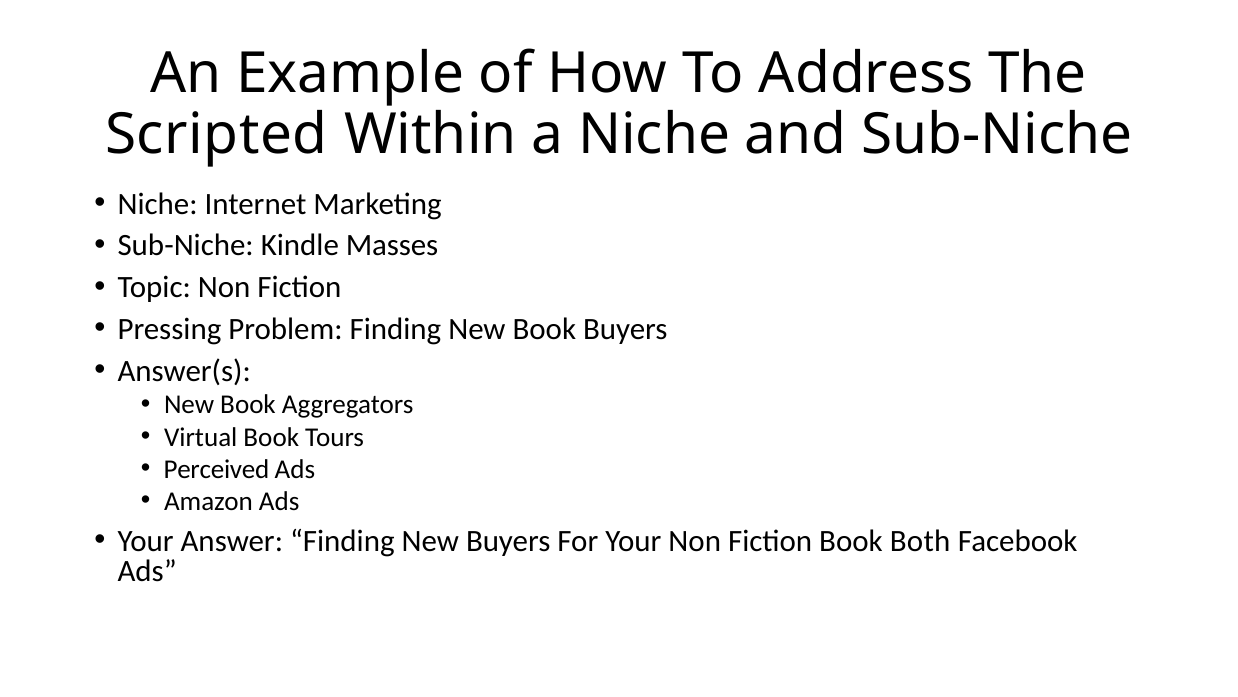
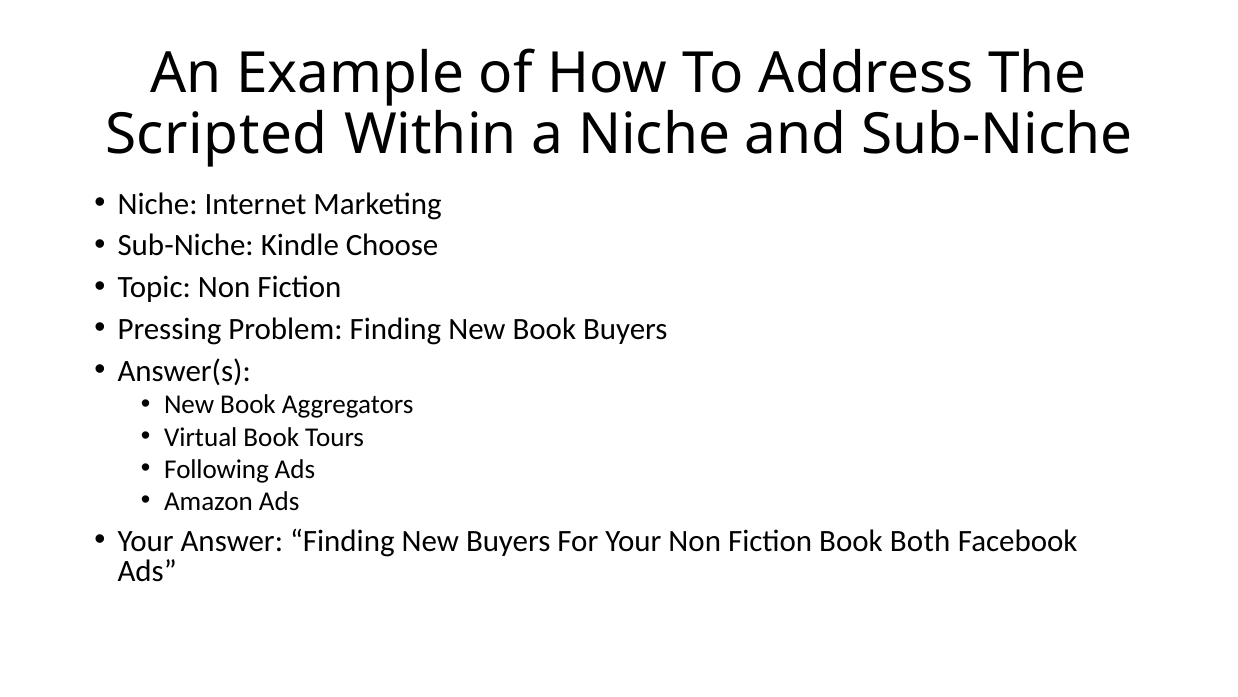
Masses: Masses -> Choose
Perceived: Perceived -> Following
